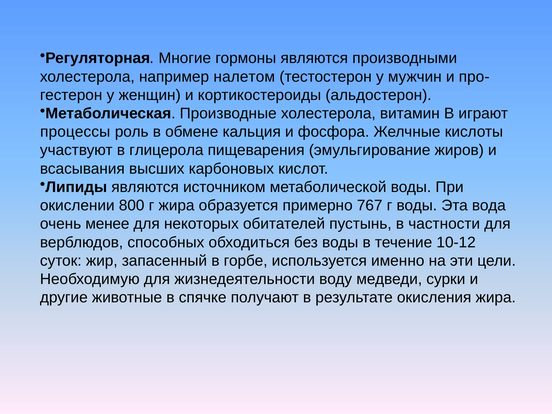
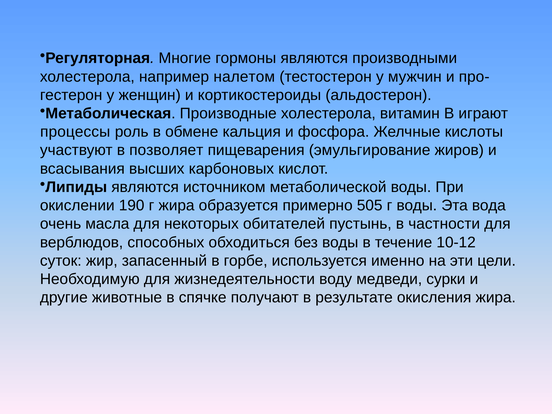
глицерола: глицерола -> позволяет
800: 800 -> 190
767: 767 -> 505
менее: менее -> масла
